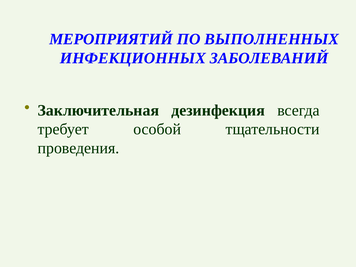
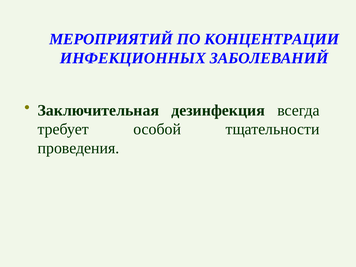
ВЫПОЛНЕННЫХ: ВЫПОЛНЕННЫХ -> КОНЦЕНТРАЦИИ
